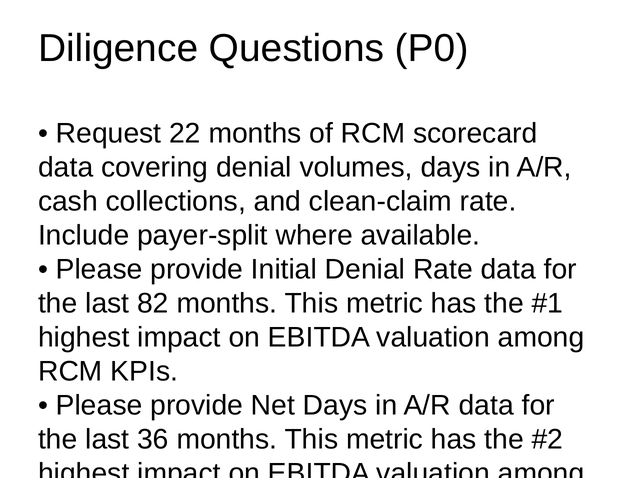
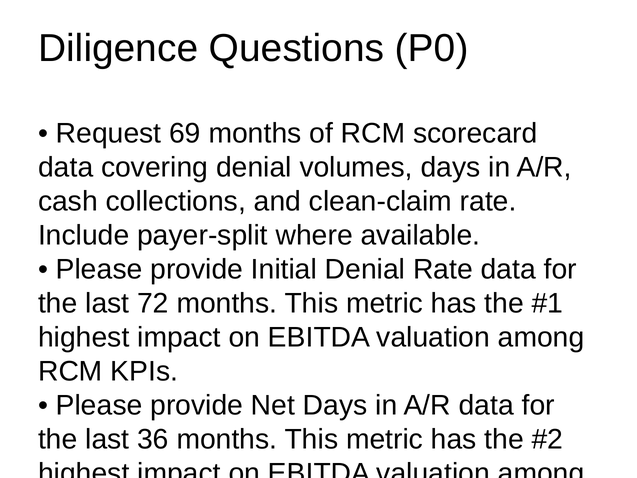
22: 22 -> 69
82: 82 -> 72
